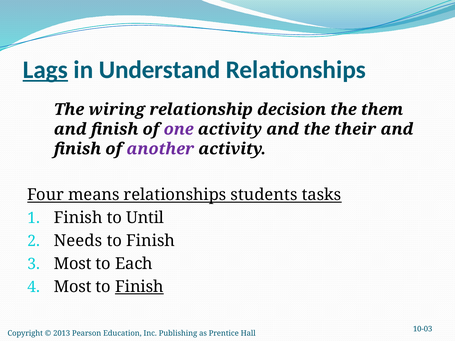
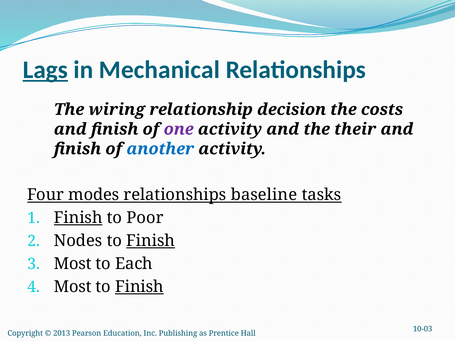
Understand: Understand -> Mechanical
them: them -> costs
another colour: purple -> blue
means: means -> modes
students: students -> baseline
Finish at (78, 218) underline: none -> present
Until: Until -> Poor
Needs: Needs -> Nodes
Finish at (151, 241) underline: none -> present
